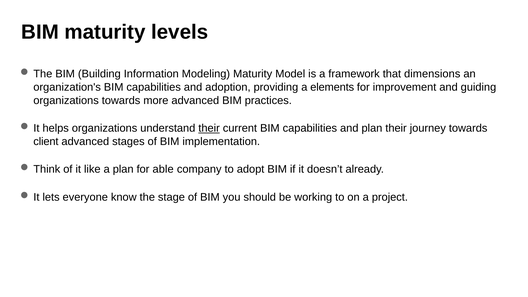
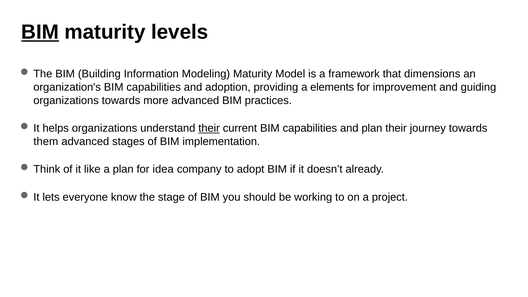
BIM at (40, 32) underline: none -> present
client: client -> them
able: able -> idea
